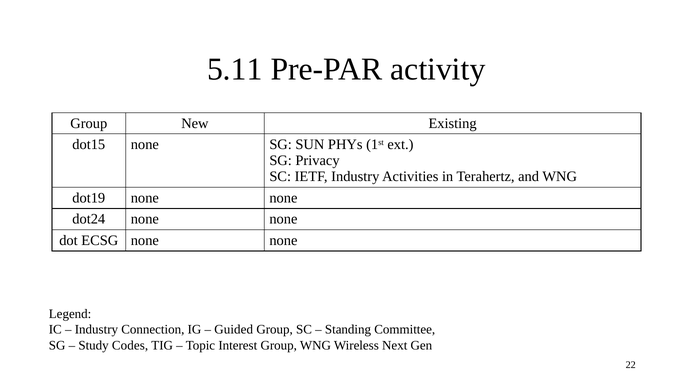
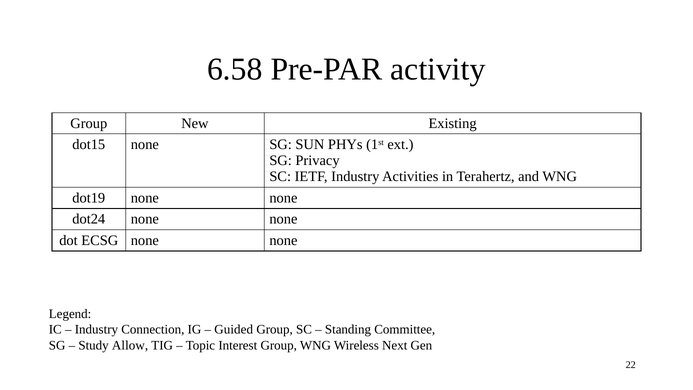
5.11: 5.11 -> 6.58
Codes: Codes -> Allow
